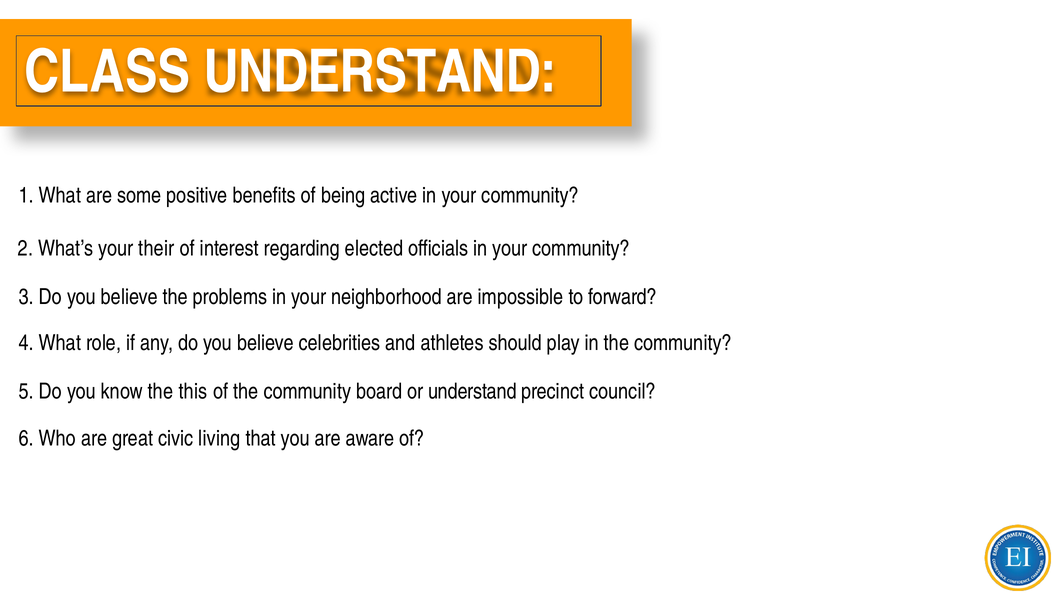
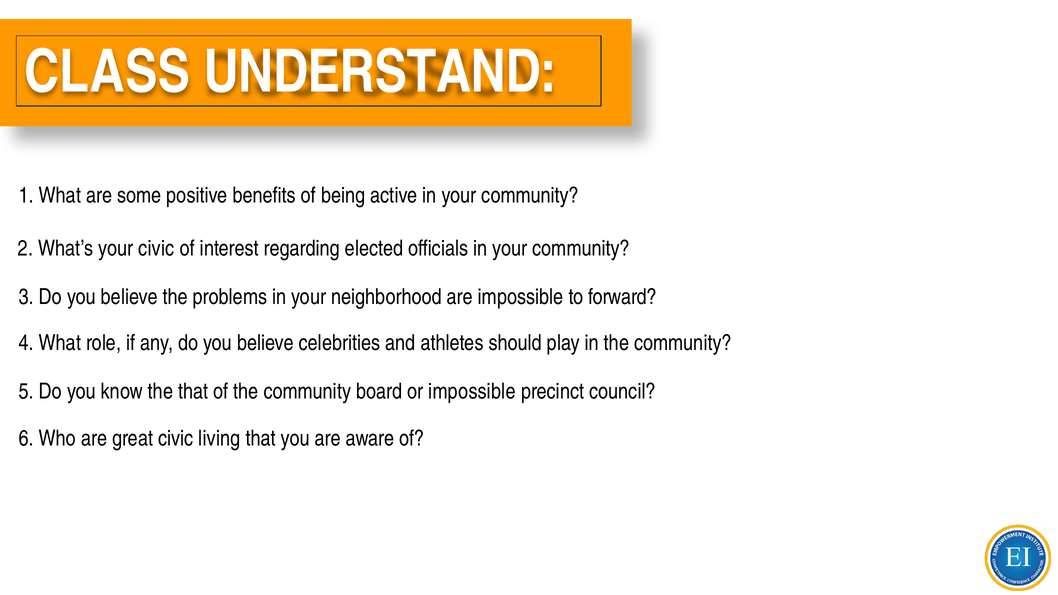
your their: their -> civic
the this: this -> that
or understand: understand -> impossible
